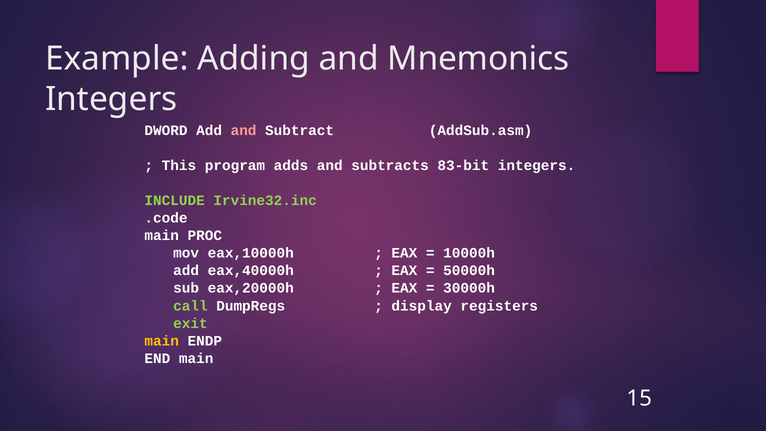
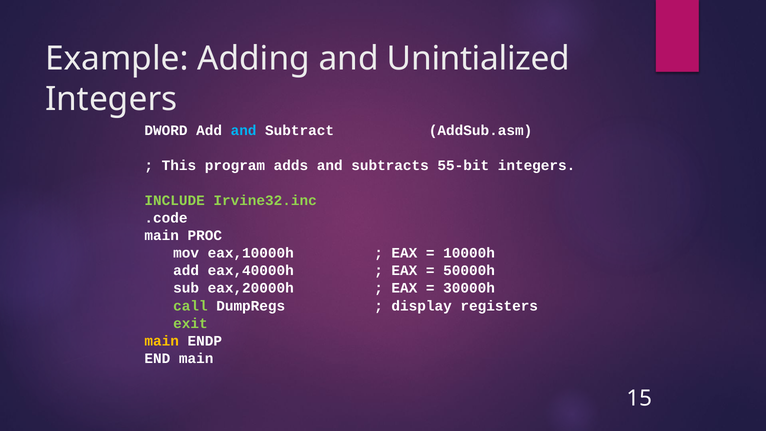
Mnemonics: Mnemonics -> Unintialized
and at (244, 130) colour: pink -> light blue
83-bit: 83-bit -> 55-bit
